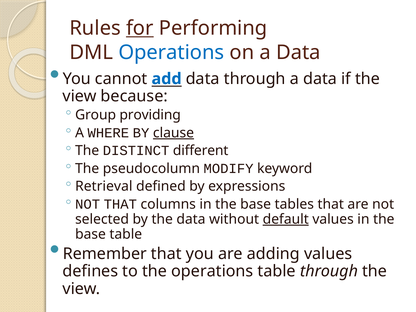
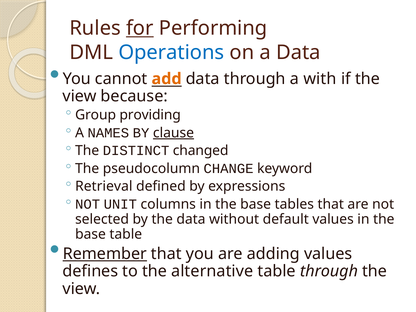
add colour: blue -> orange
through a data: data -> with
WHERE: WHERE -> NAMES
different: different -> changed
MODIFY: MODIFY -> CHANGE
NOT THAT: THAT -> UNIT
default underline: present -> none
Remember underline: none -> present
the operations: operations -> alternative
